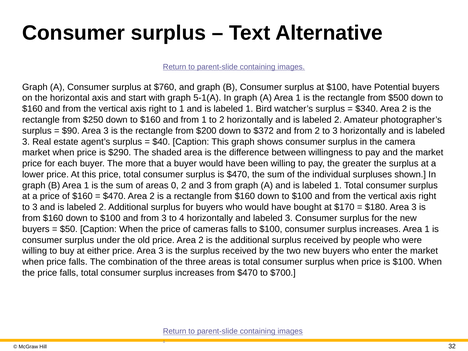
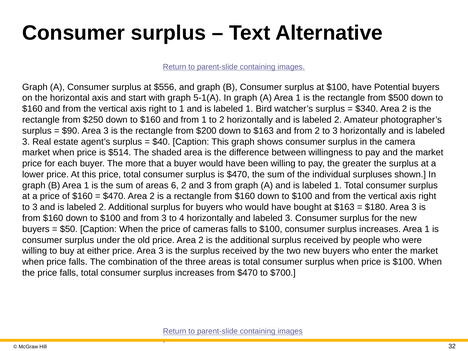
$760: $760 -> $556
to $372: $372 -> $163
$290: $290 -> $514
0: 0 -> 6
at $170: $170 -> $163
